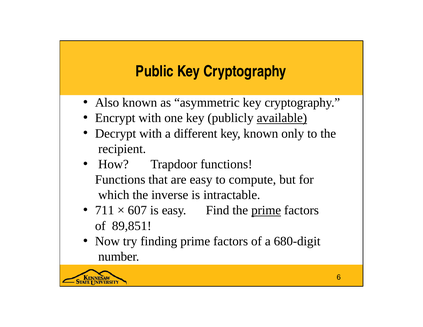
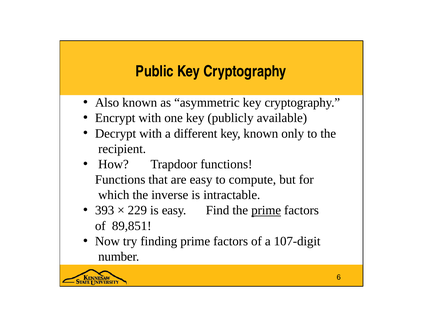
available underline: present -> none
711: 711 -> 393
607: 607 -> 229
680-digit: 680-digit -> 107-digit
